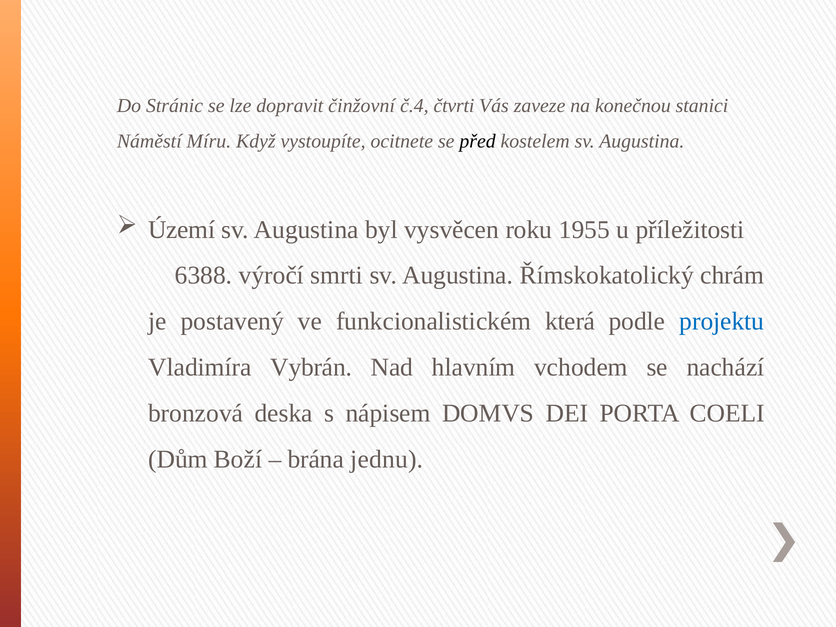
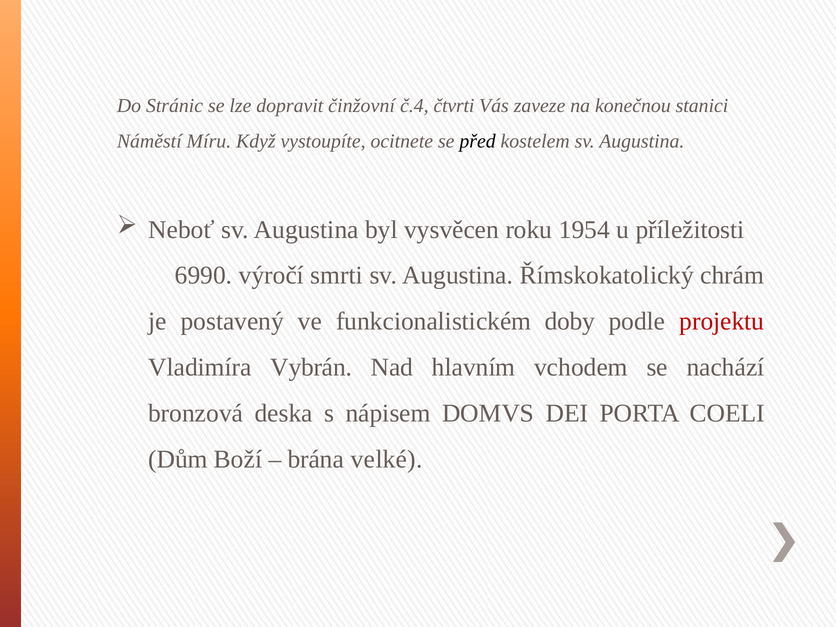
Území: Území -> Neboť
1955: 1955 -> 1954
6388: 6388 -> 6990
která: která -> doby
projektu colour: blue -> red
jednu: jednu -> velké
